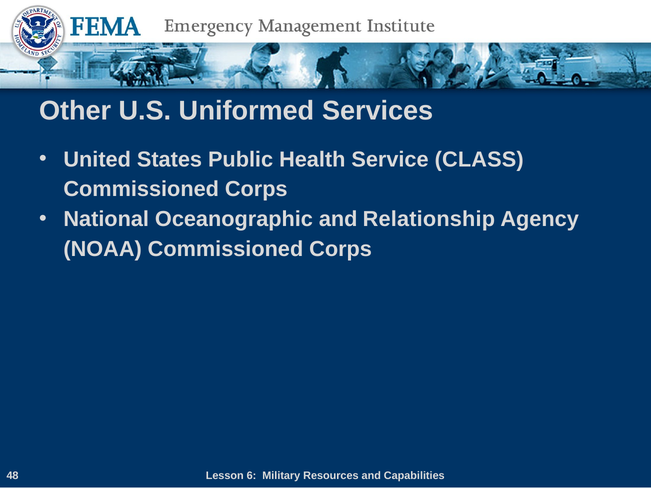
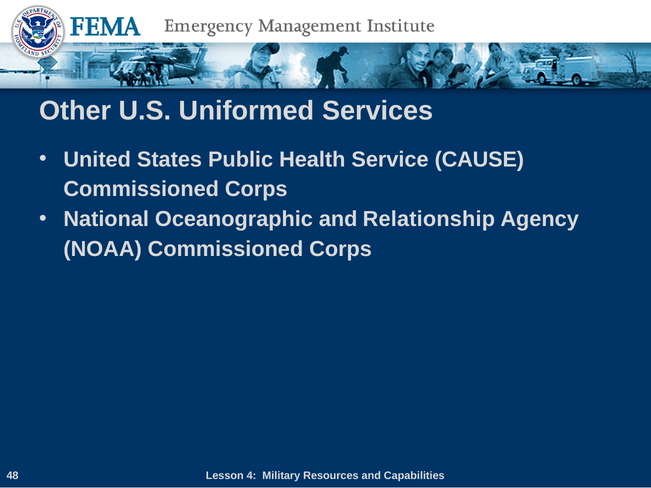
CLASS: CLASS -> CAUSE
6: 6 -> 4
